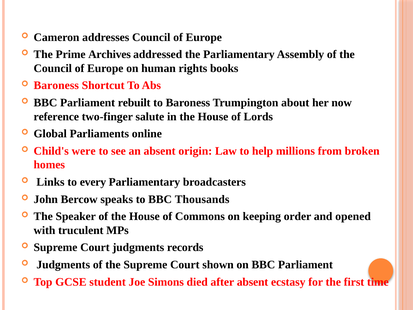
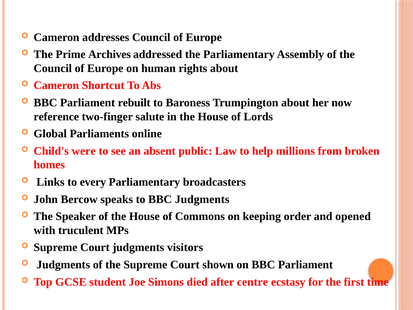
rights books: books -> about
Baroness at (56, 85): Baroness -> Cameron
origin: origin -> public
BBC Thousands: Thousands -> Judgments
records: records -> visitors
after absent: absent -> centre
